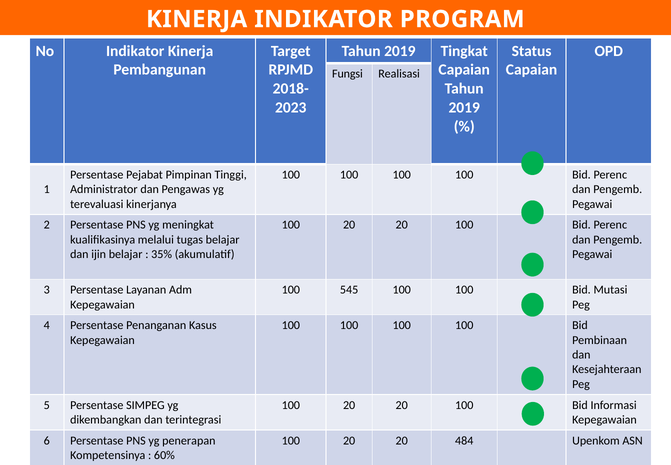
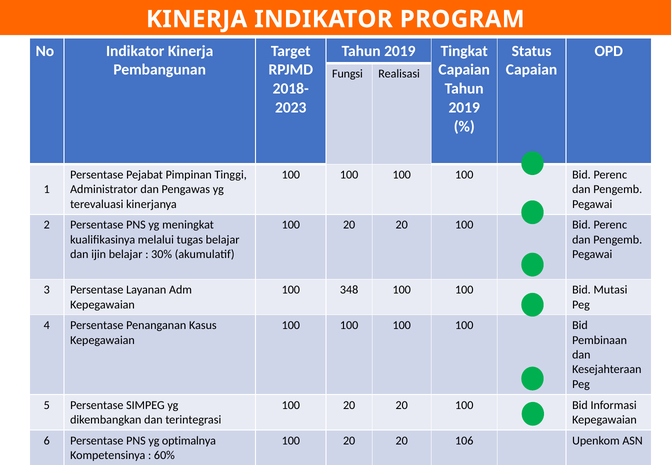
35%: 35% -> 30%
545: 545 -> 348
penerapan: penerapan -> optimalnya
484: 484 -> 106
